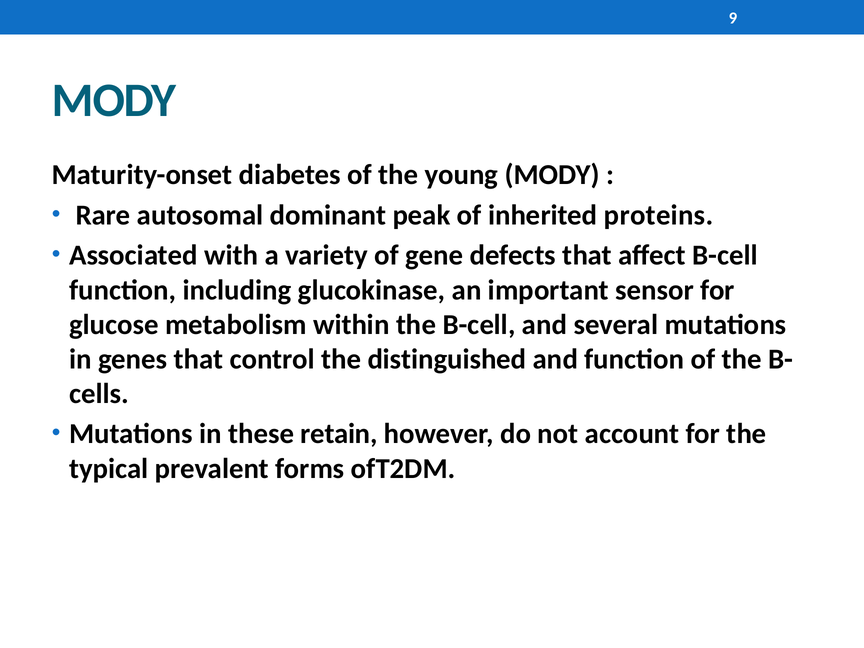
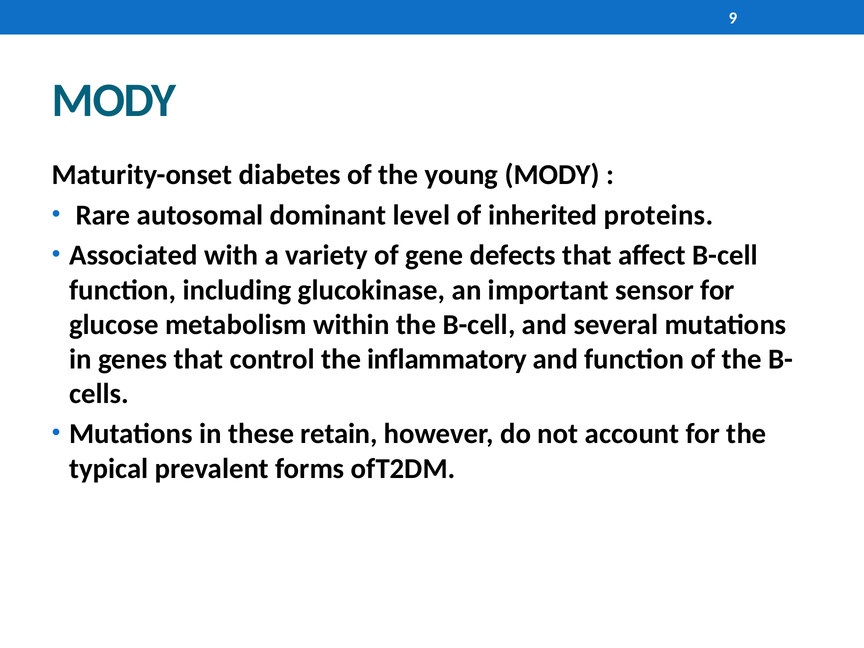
peak: peak -> level
distinguished: distinguished -> inflammatory
